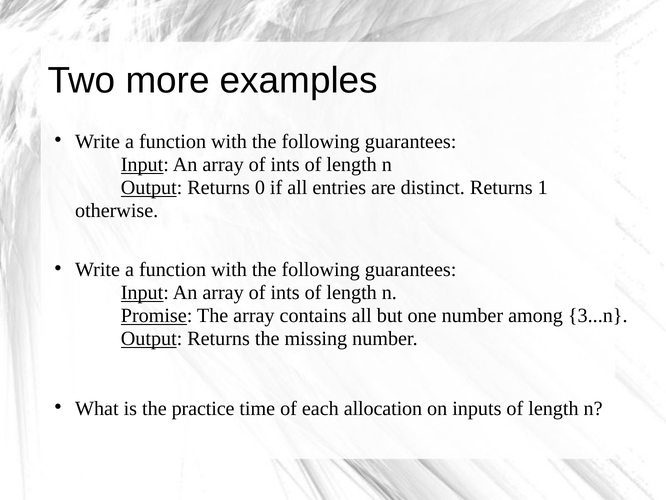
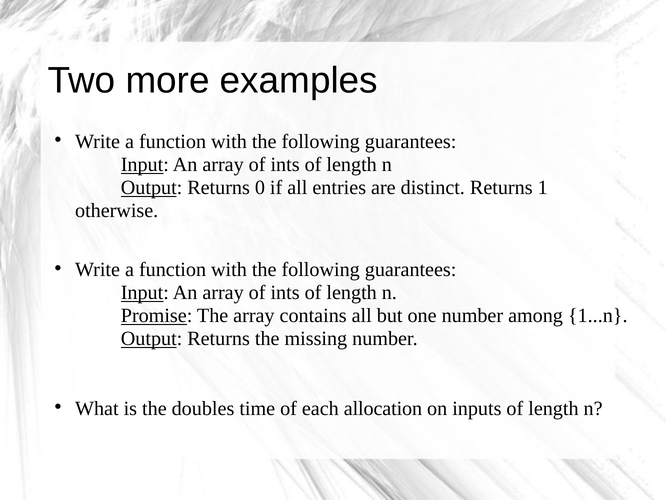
3...n: 3...n -> 1...n
practice: practice -> doubles
